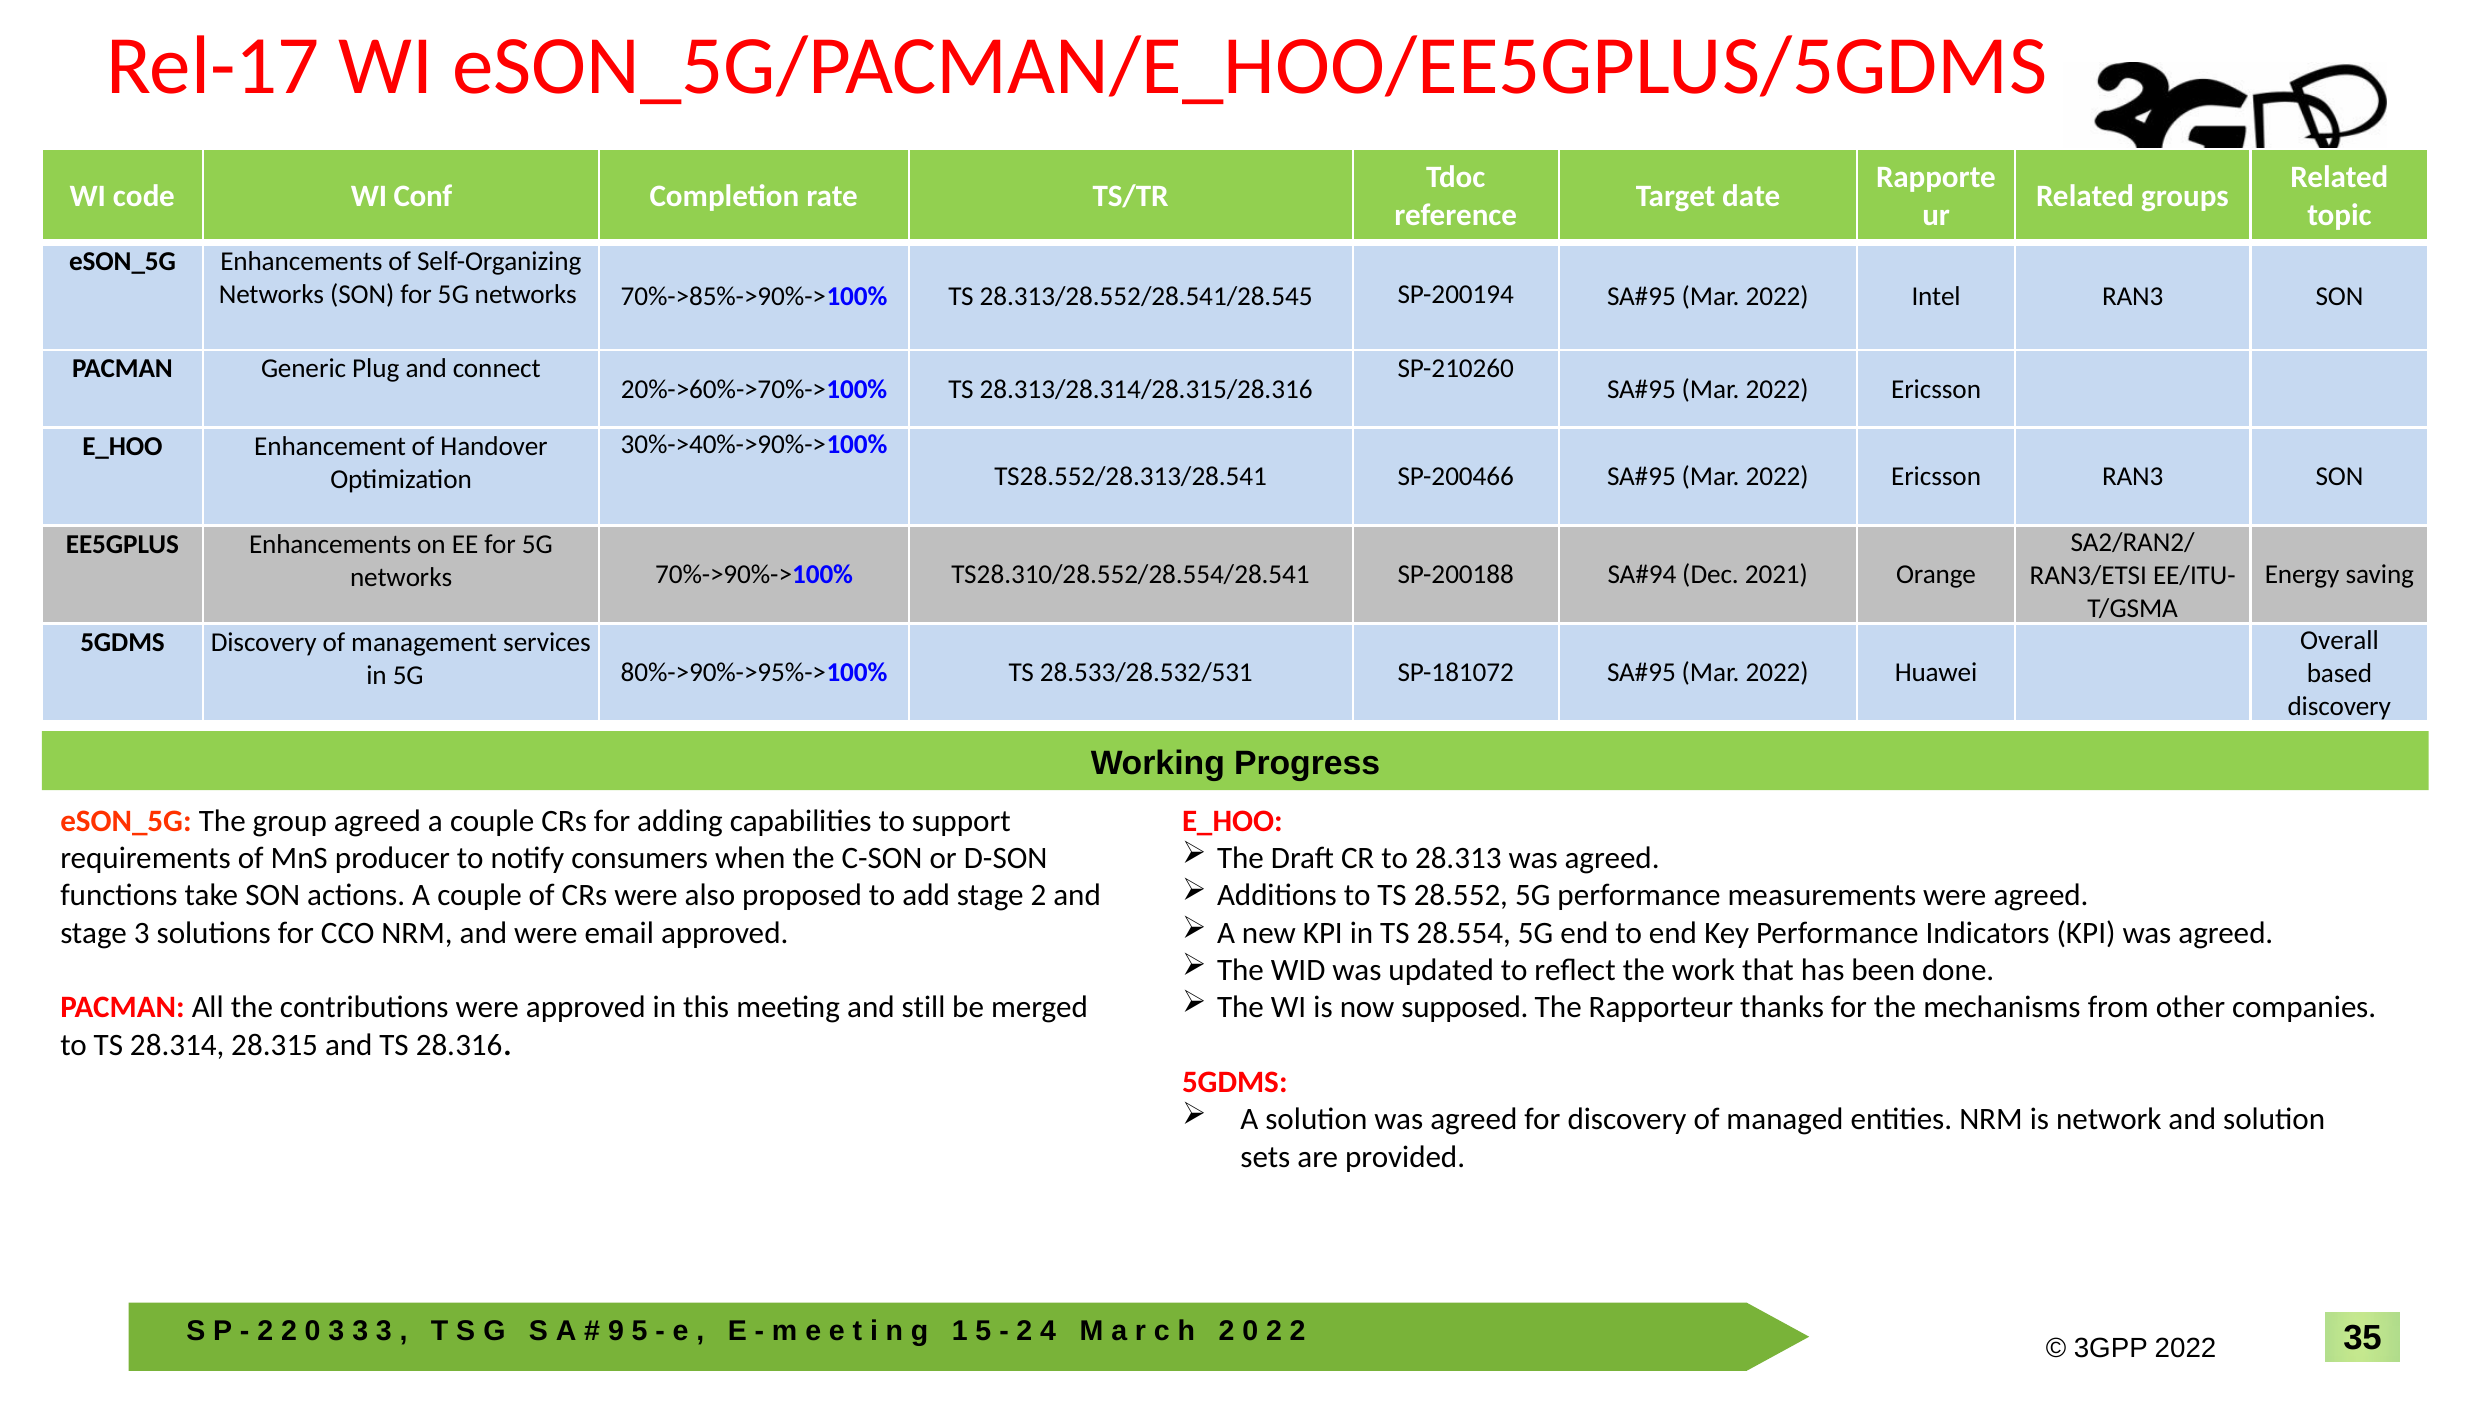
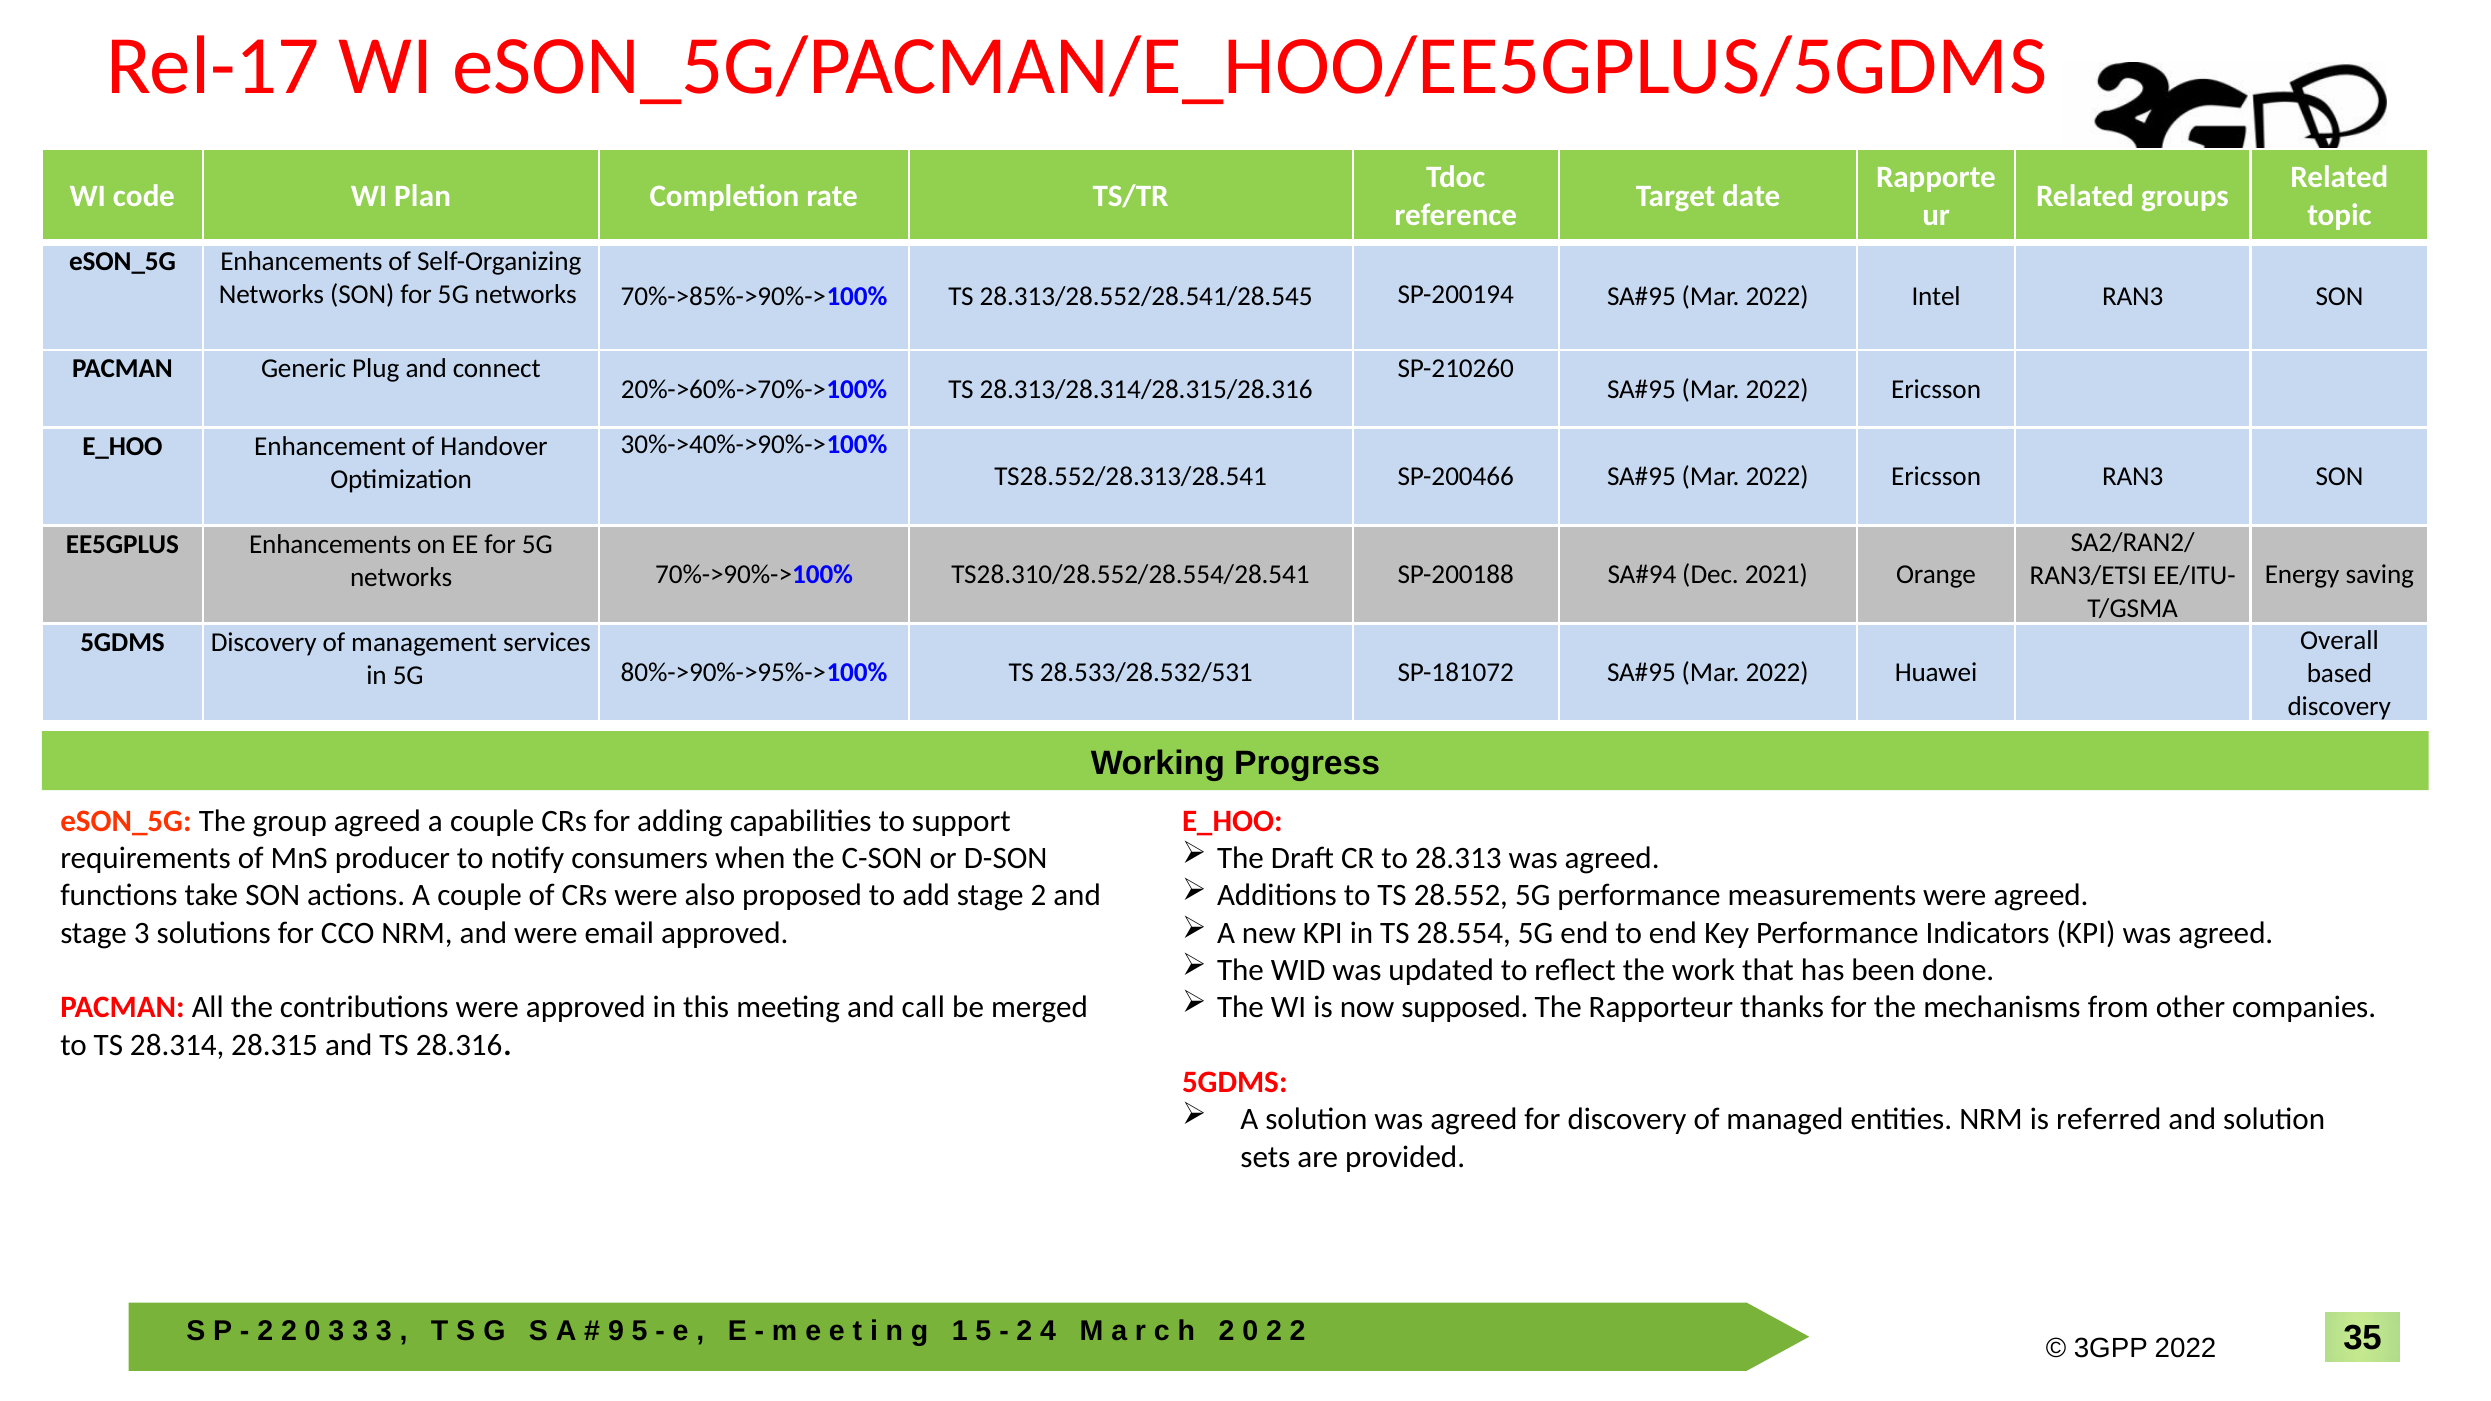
Conf: Conf -> Plan
still: still -> call
network: network -> referred
